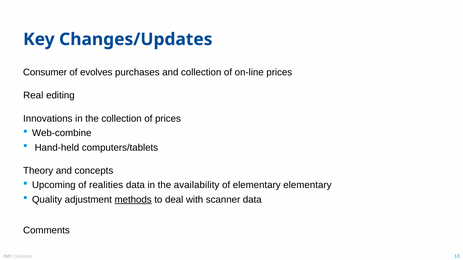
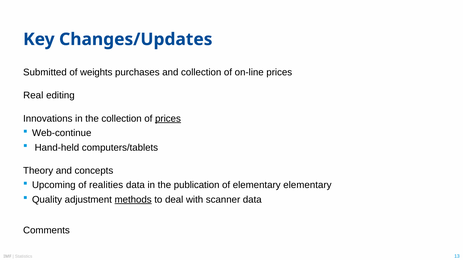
Consumer: Consumer -> Submitted
evolves: evolves -> weights
prices at (168, 119) underline: none -> present
Web-combine: Web-combine -> Web-continue
availability: availability -> publication
